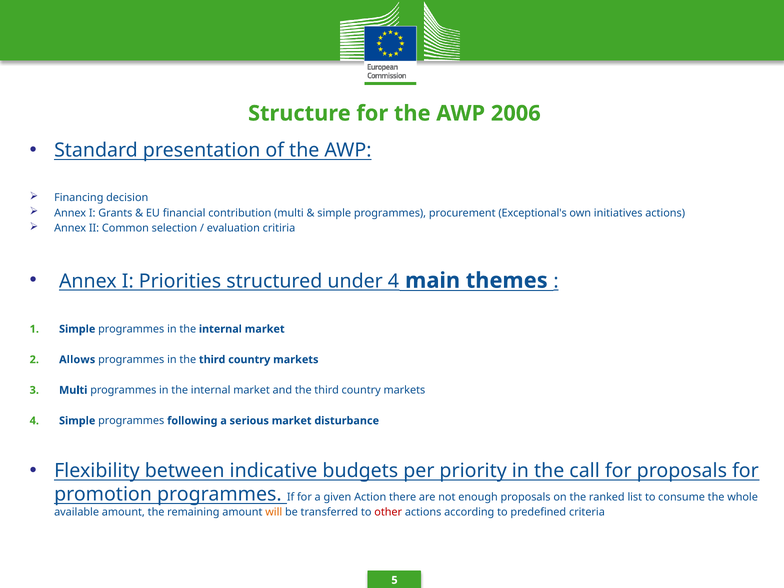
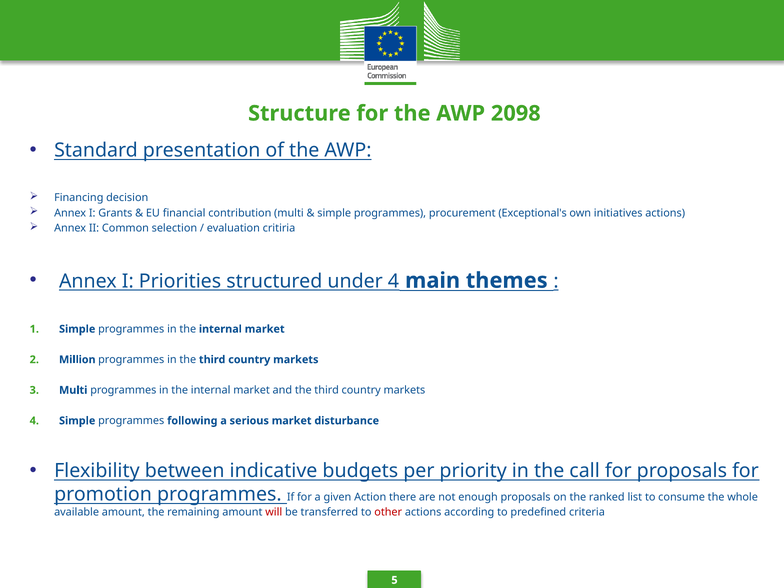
2006: 2006 -> 2098
Allows: Allows -> Million
will colour: orange -> red
